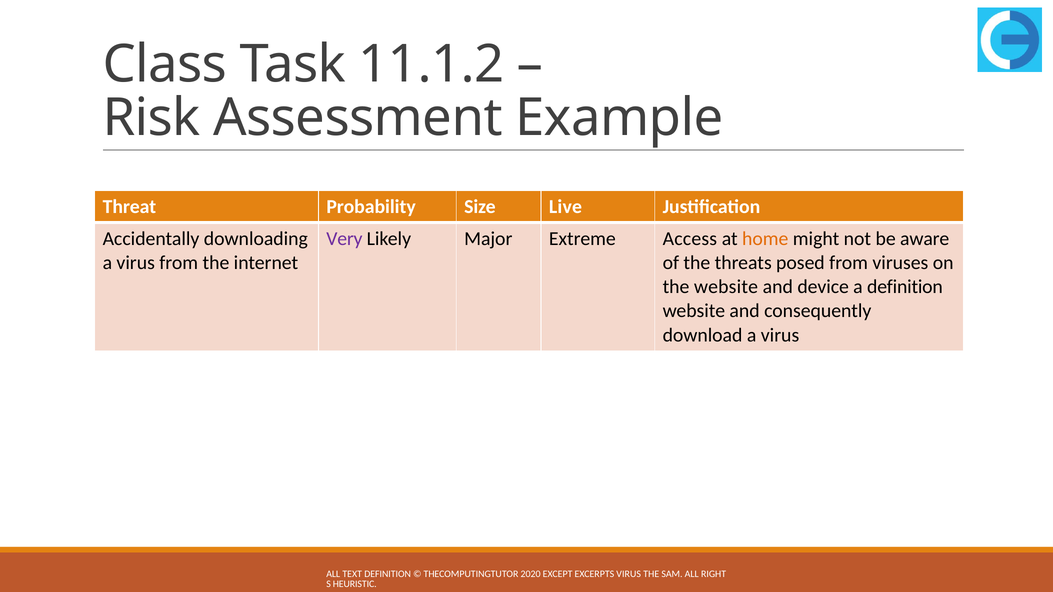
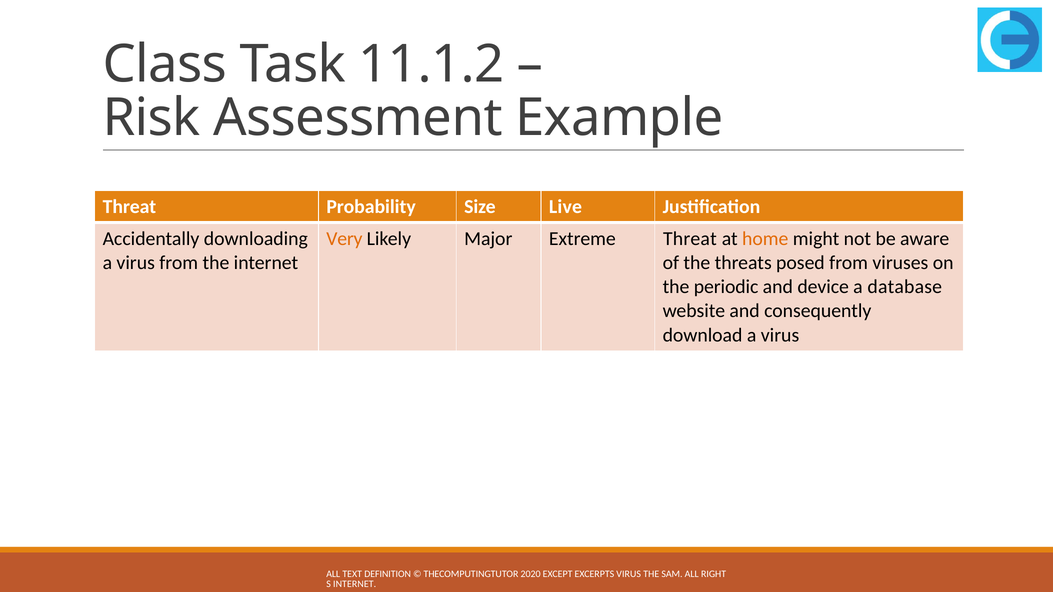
Very colour: purple -> orange
Extreme Access: Access -> Threat
the website: website -> periodic
a definition: definition -> database
HEURISTIC at (355, 584): HEURISTIC -> INTERNET
